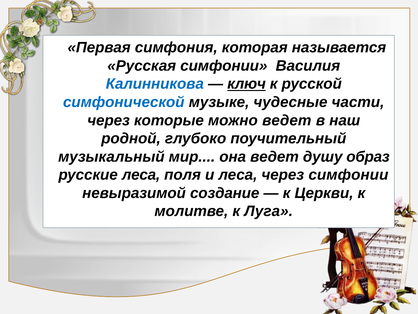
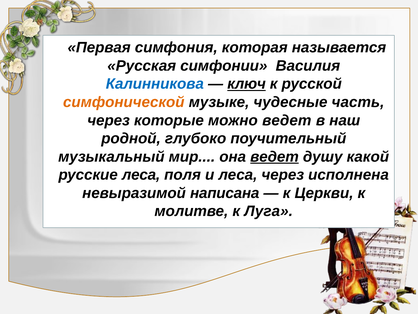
симфонической colour: blue -> orange
части: части -> часть
ведет at (275, 156) underline: none -> present
образ: образ -> какой
через симфонии: симфонии -> исполнена
создание: создание -> написана
